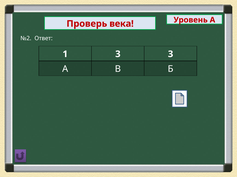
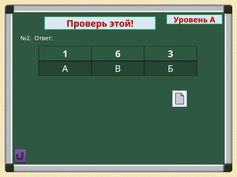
века: века -> этой
1 3: 3 -> 6
